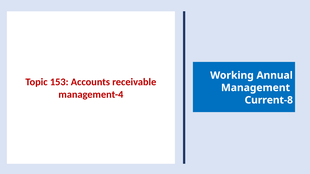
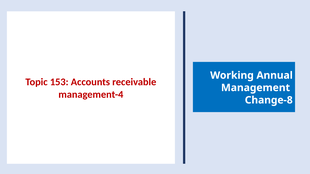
Current-8: Current-8 -> Change-8
